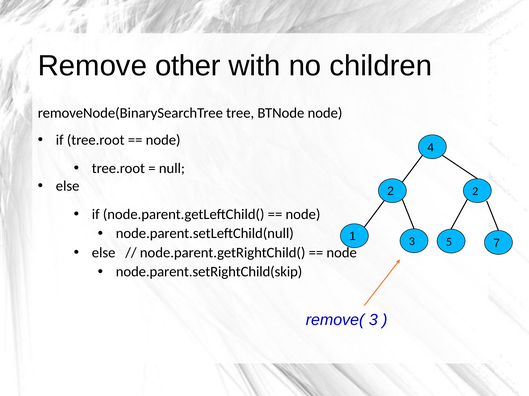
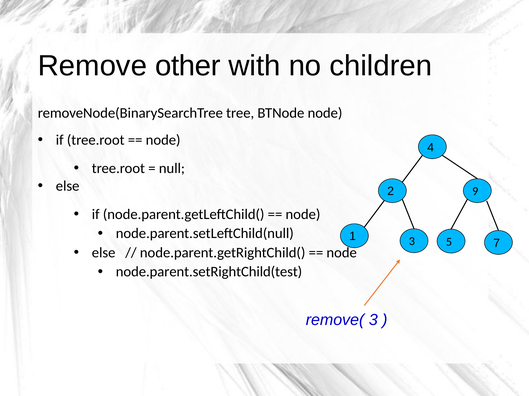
2 2: 2 -> 9
node.parent.setRightChild(skip: node.parent.setRightChild(skip -> node.parent.setRightChild(test
